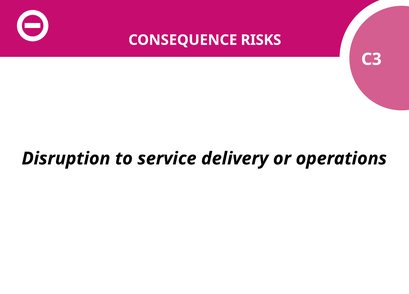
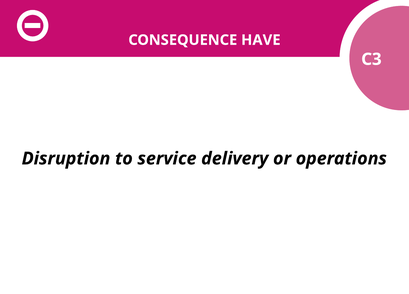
RISKS: RISKS -> HAVE
